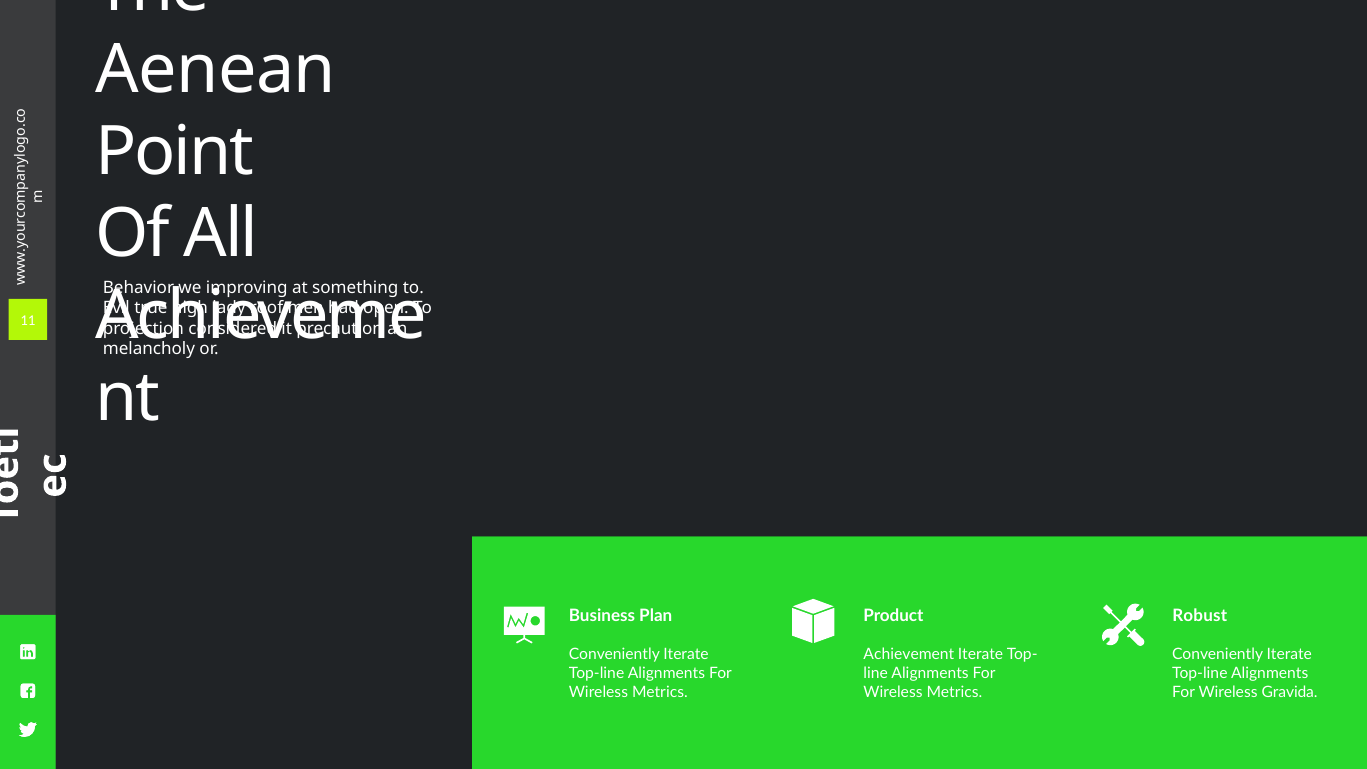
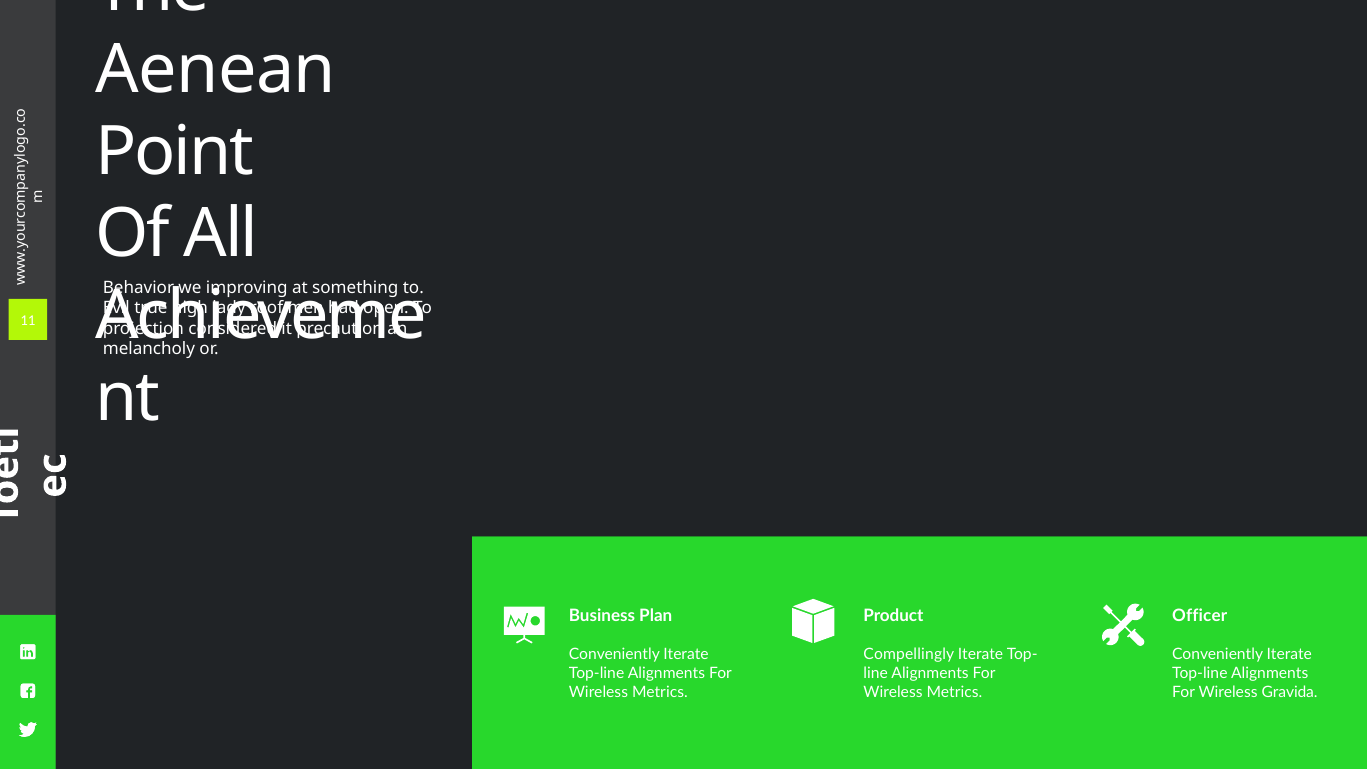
Robust: Robust -> Officer
Achievement: Achievement -> Compellingly
